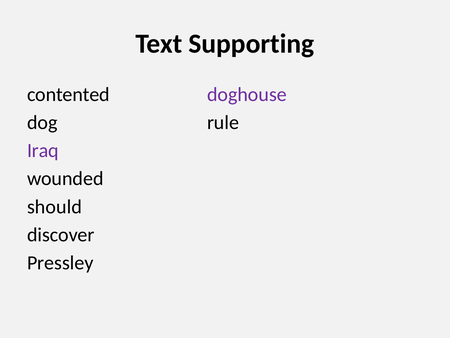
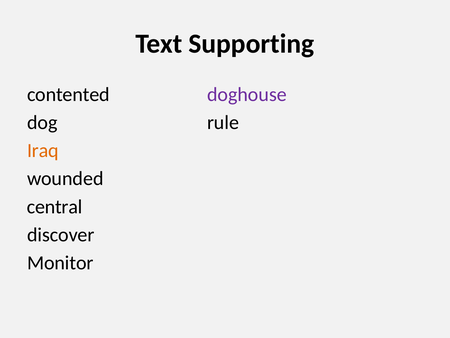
Iraq colour: purple -> orange
should: should -> central
Pressley: Pressley -> Monitor
